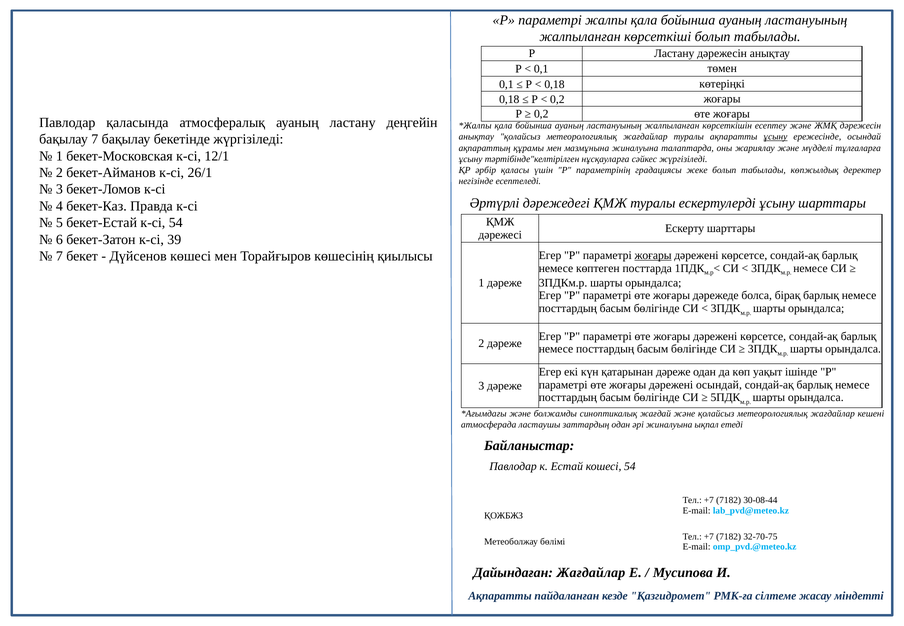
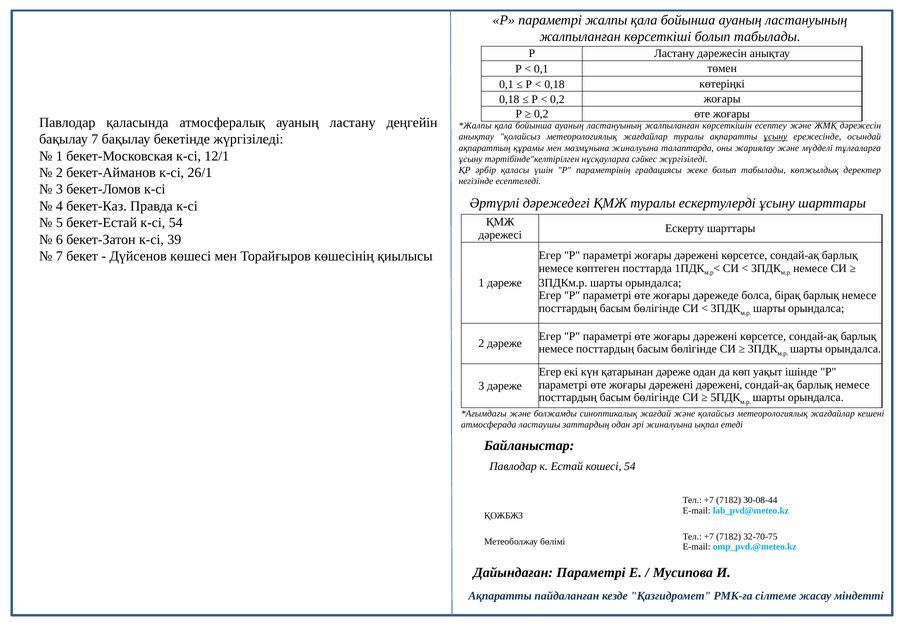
жоғары at (653, 255) underline: present -> none
дәрежені осындай: осындай -> дәрежені
Дайындаған Жағдайлар: Жағдайлар -> Параметрі
